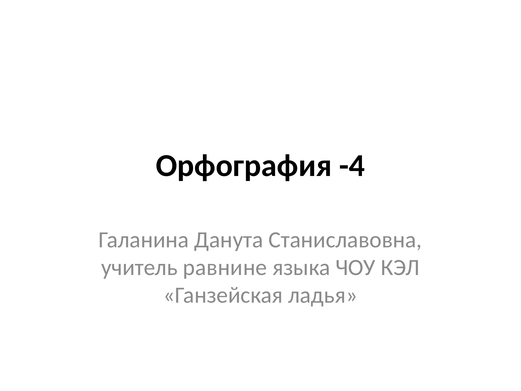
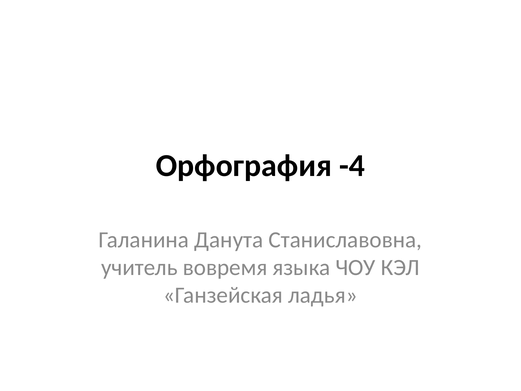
равнине: равнине -> вовремя
